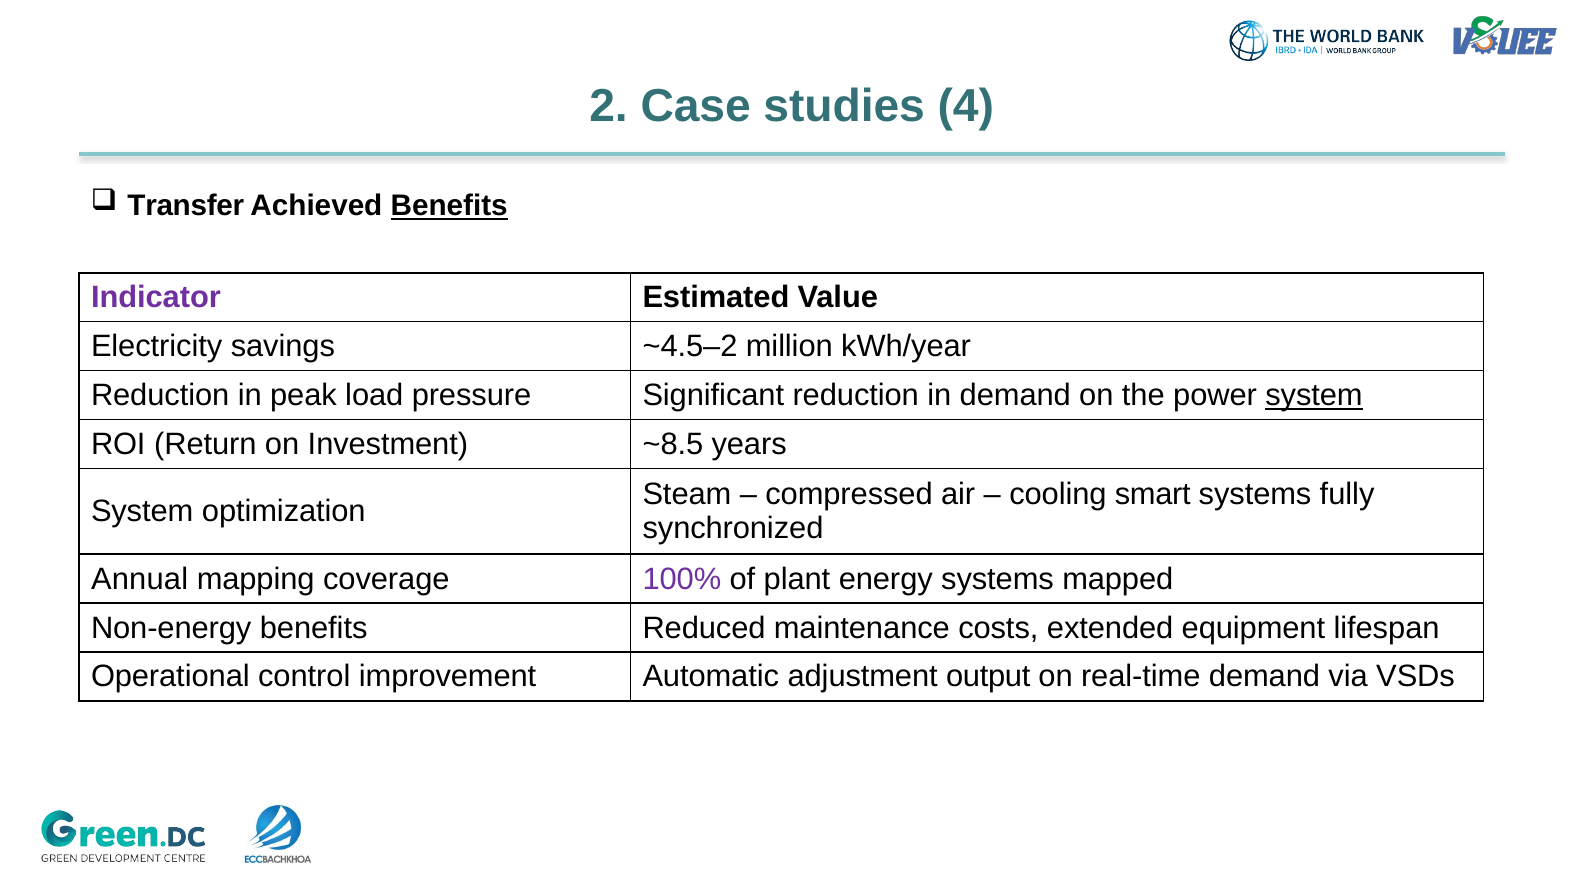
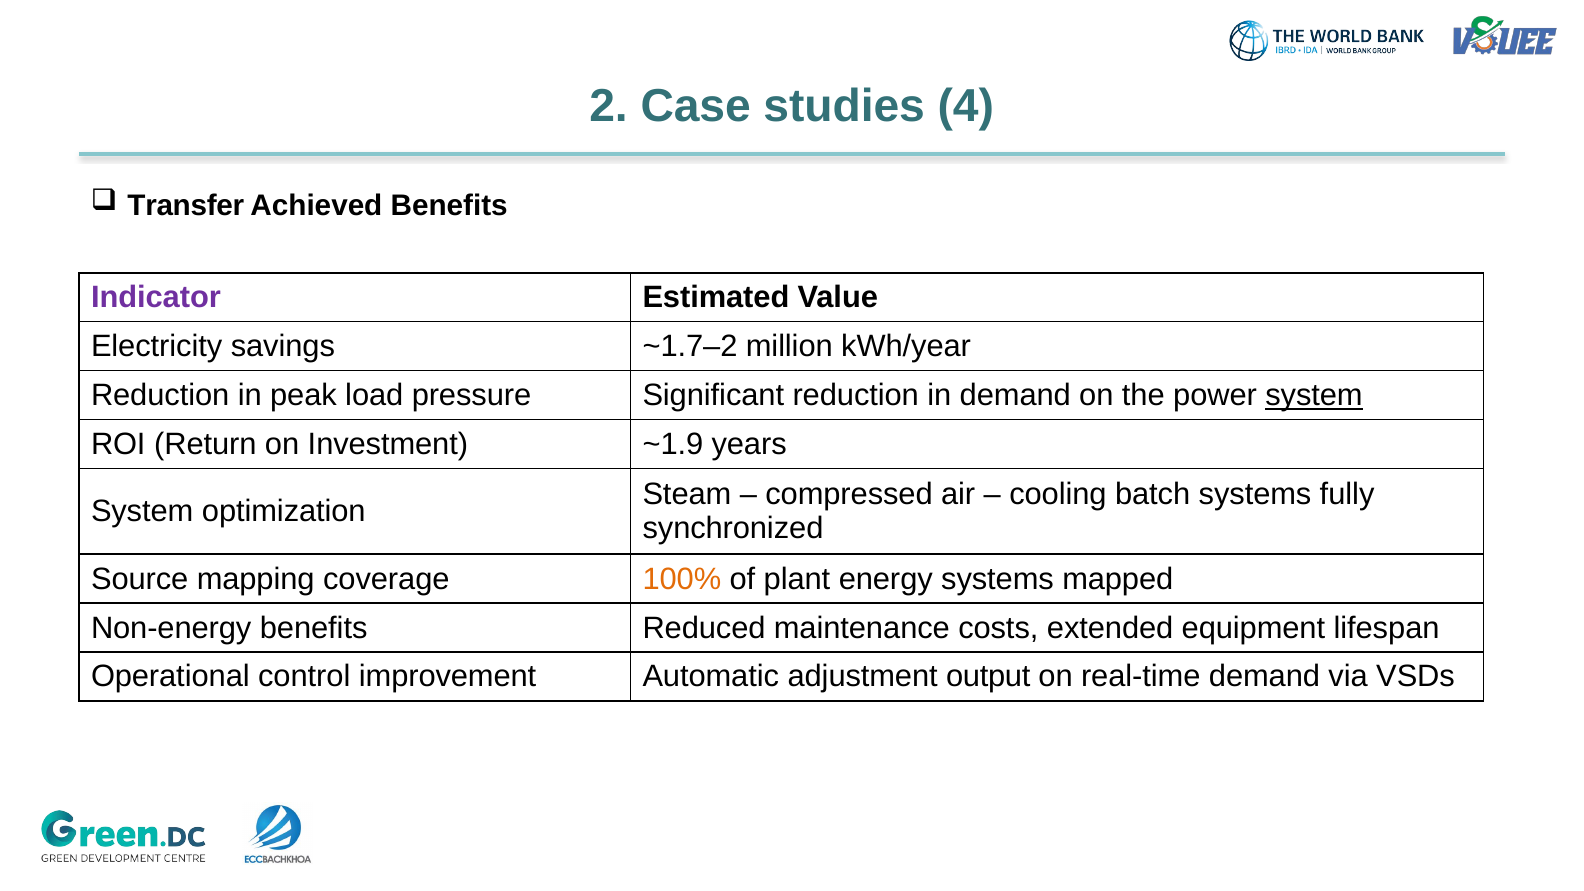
Benefits at (449, 206) underline: present -> none
~4.5–2: ~4.5–2 -> ~1.7–2
~8.5: ~8.5 -> ~1.9
smart: smart -> batch
Annual: Annual -> Source
100% colour: purple -> orange
